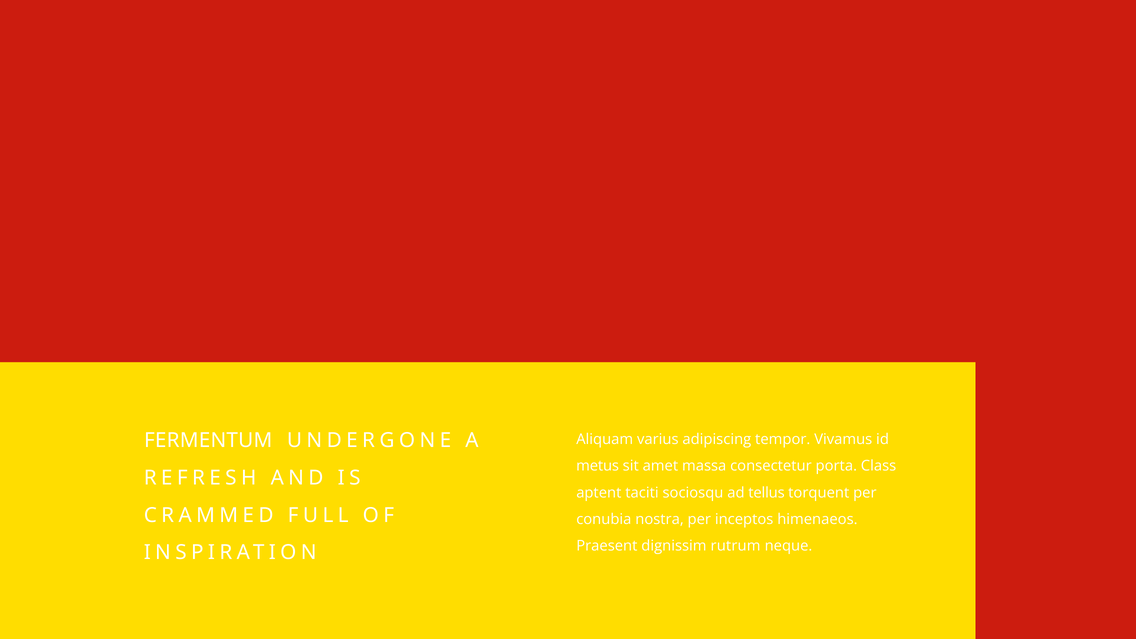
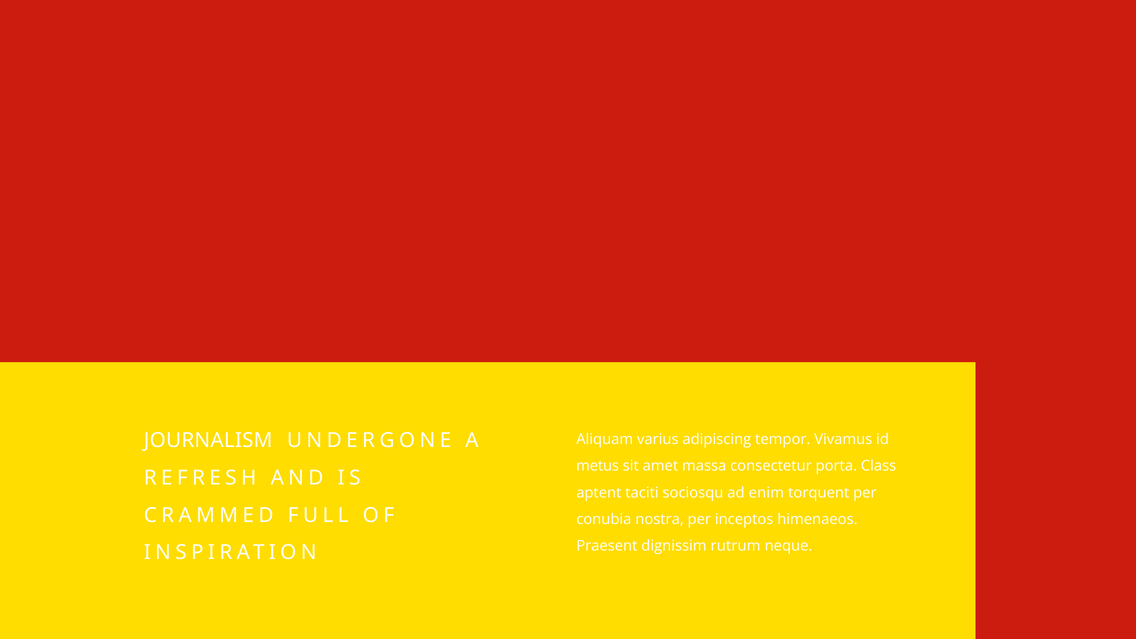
FERMENTUM: FERMENTUM -> JOURNALISM
tellus: tellus -> enim
